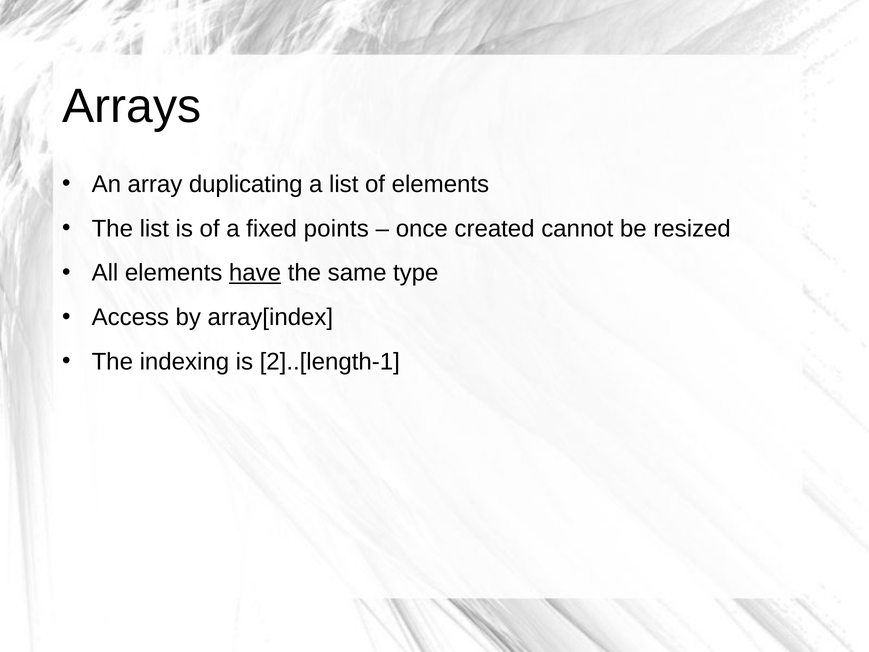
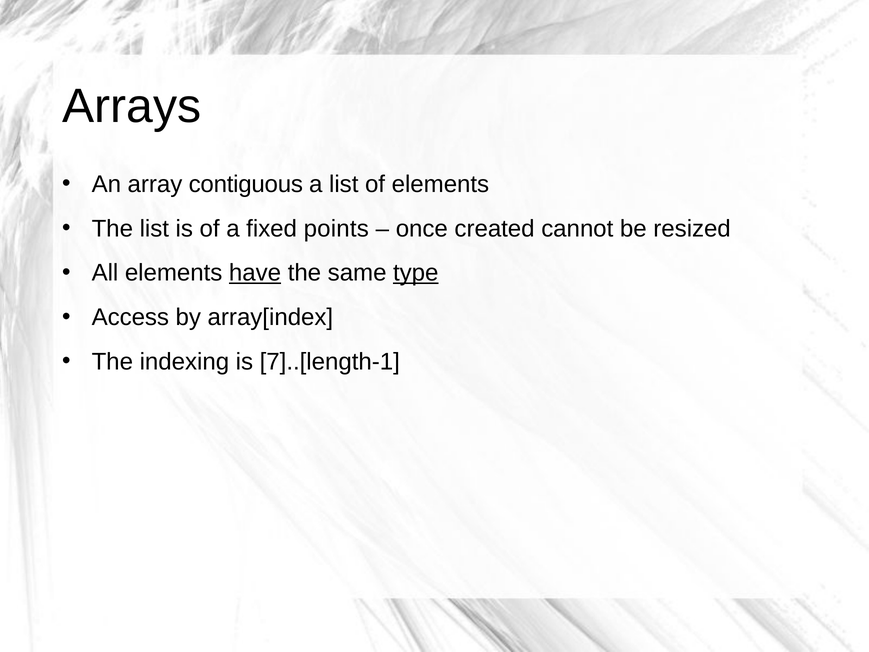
duplicating: duplicating -> contiguous
type underline: none -> present
2]..[length-1: 2]..[length-1 -> 7]..[length-1
